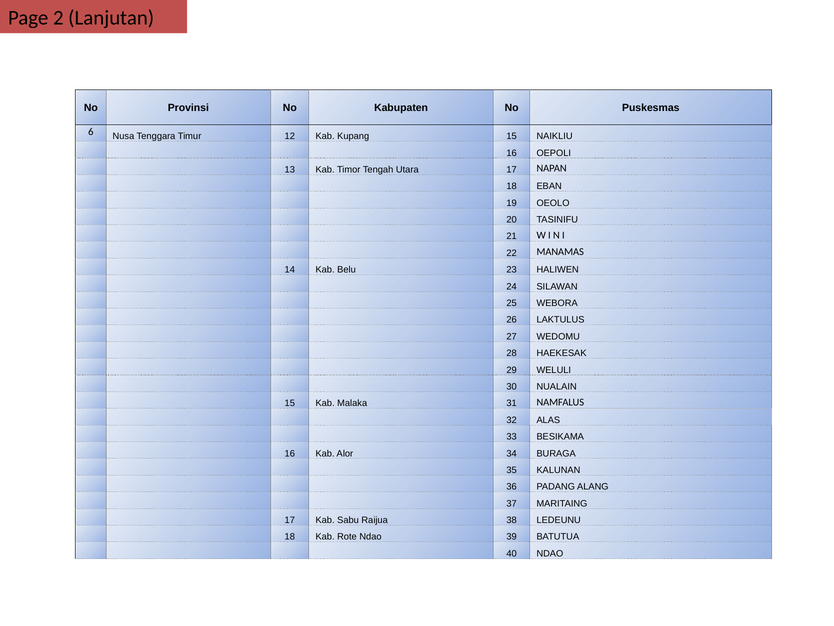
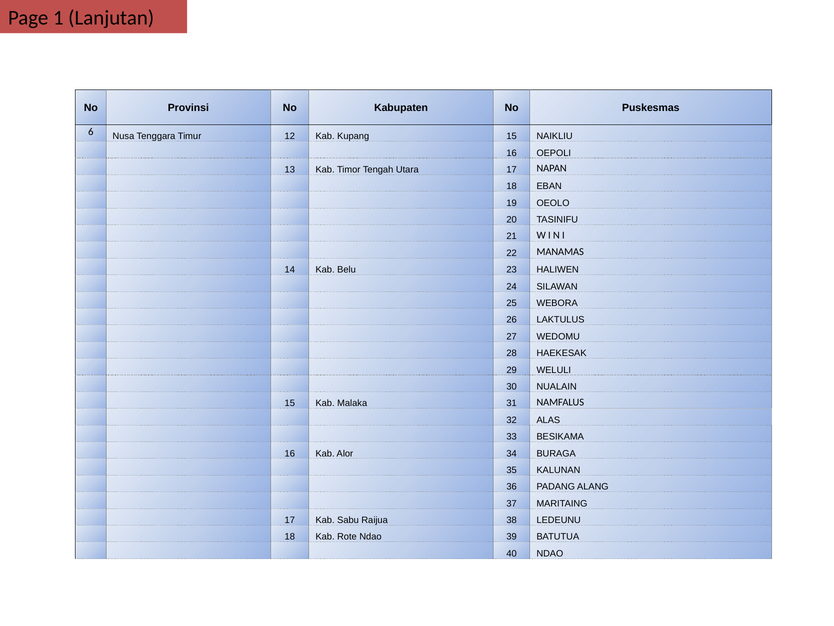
2: 2 -> 1
